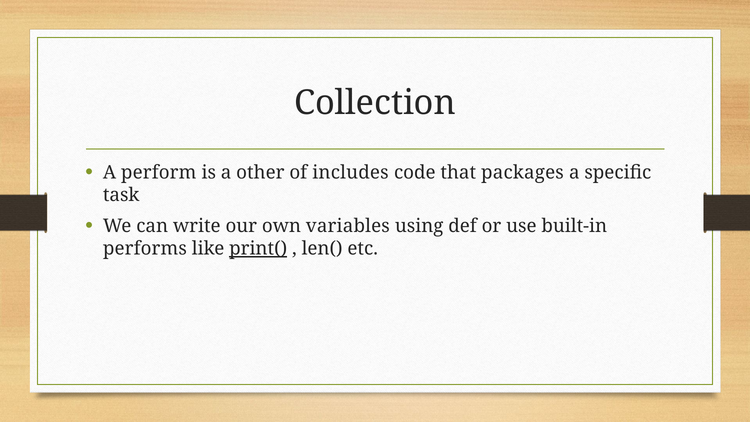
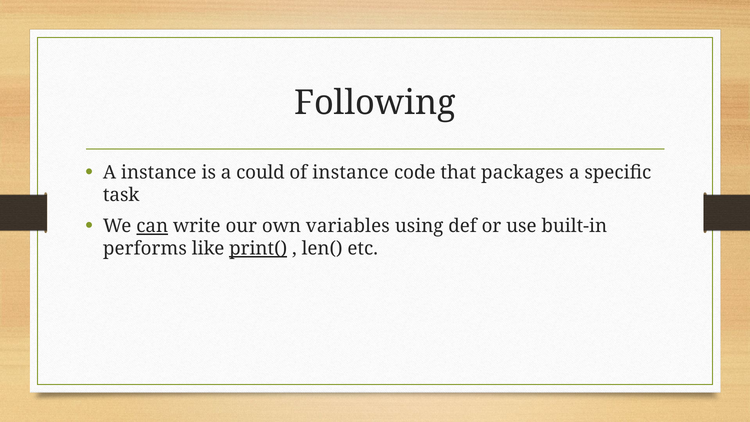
Collection: Collection -> Following
A perform: perform -> instance
other: other -> could
of includes: includes -> instance
can underline: none -> present
